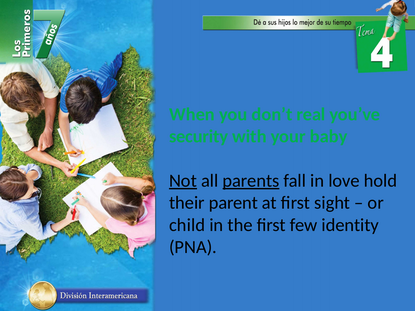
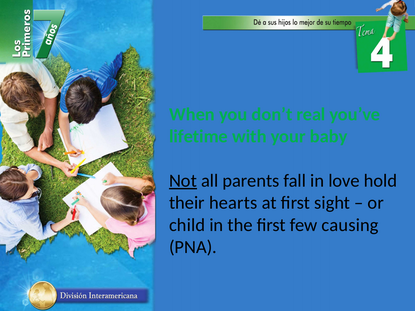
security: security -> lifetime
parents underline: present -> none
parent: parent -> hearts
identity: identity -> causing
